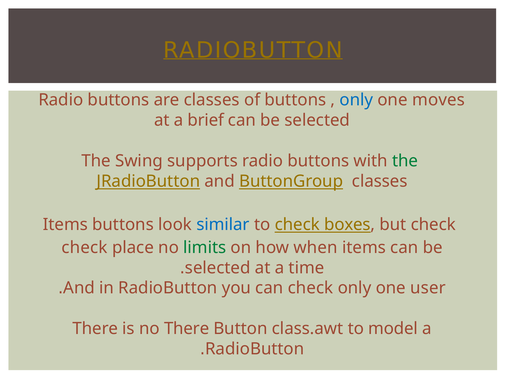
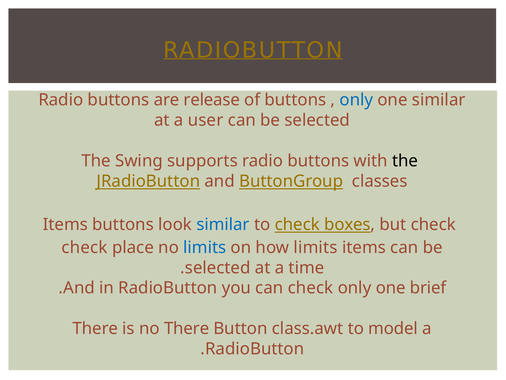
are classes: classes -> release
one moves: moves -> similar
brief: brief -> user
the at (405, 161) colour: green -> black
limits at (205, 247) colour: green -> blue
how when: when -> limits
user: user -> brief
